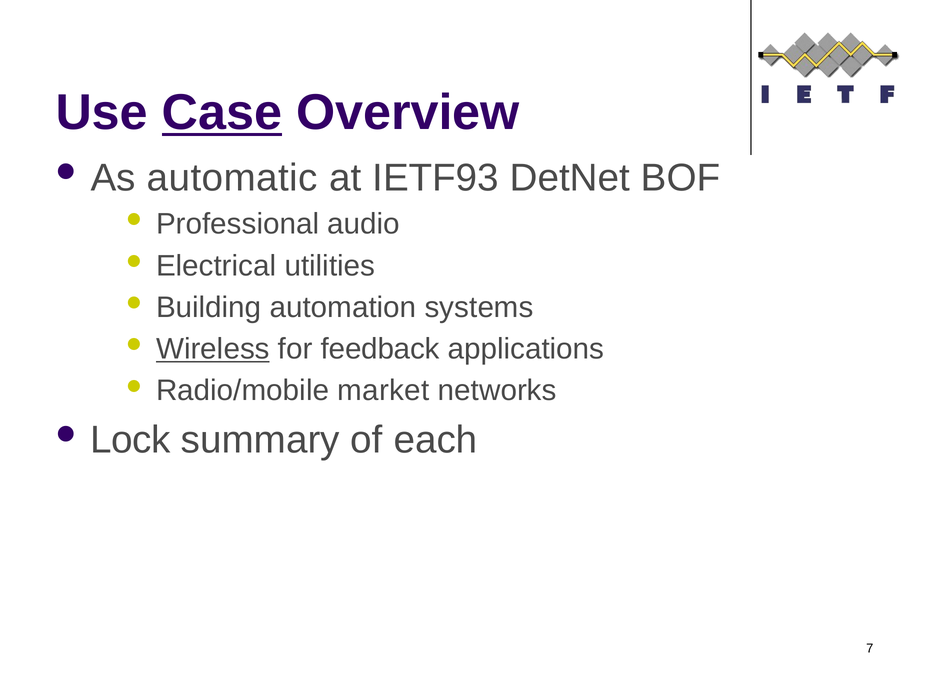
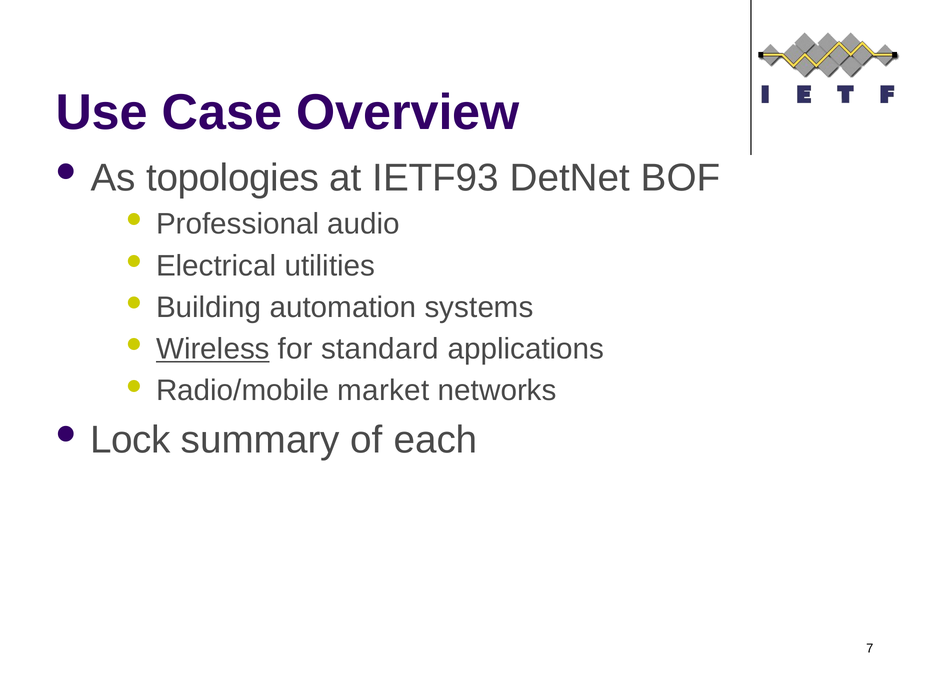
Case underline: present -> none
automatic: automatic -> topologies
feedback: feedback -> standard
